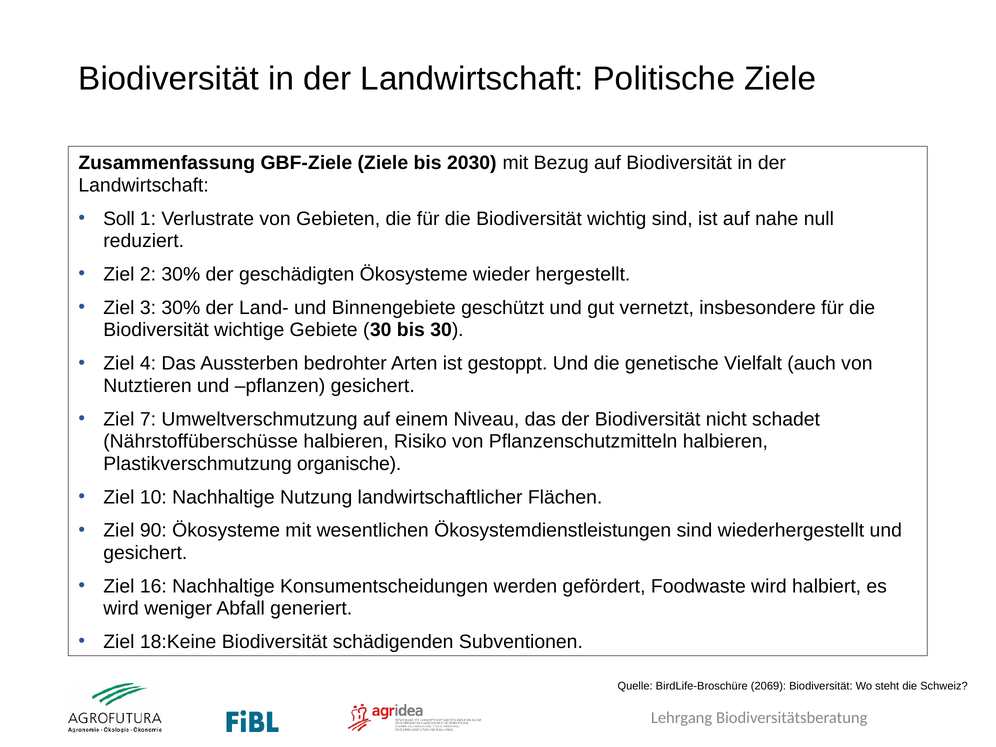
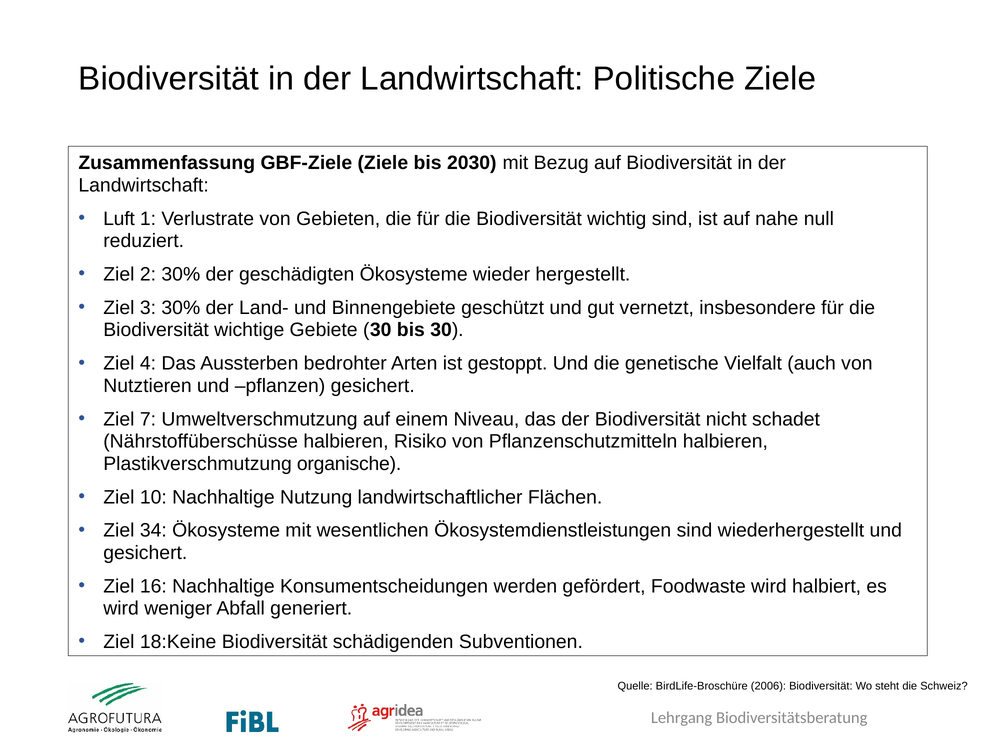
Soll: Soll -> Luft
90: 90 -> 34
2069: 2069 -> 2006
